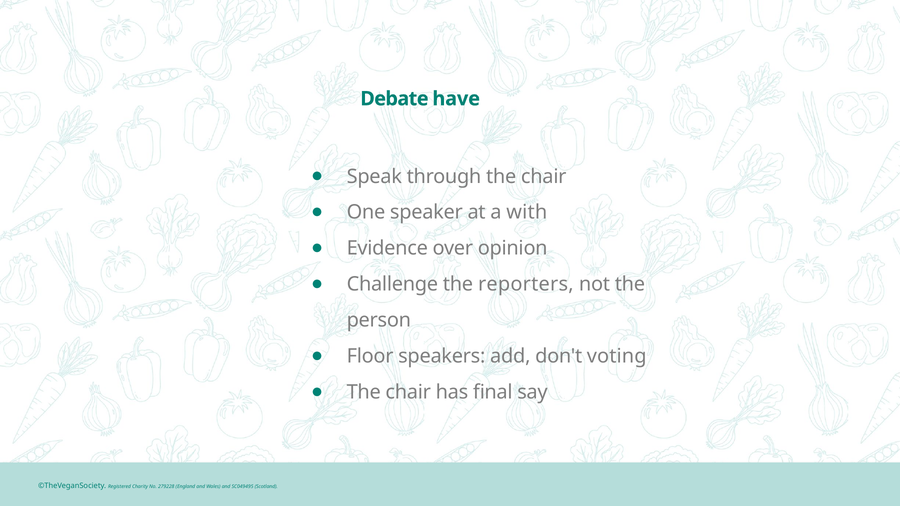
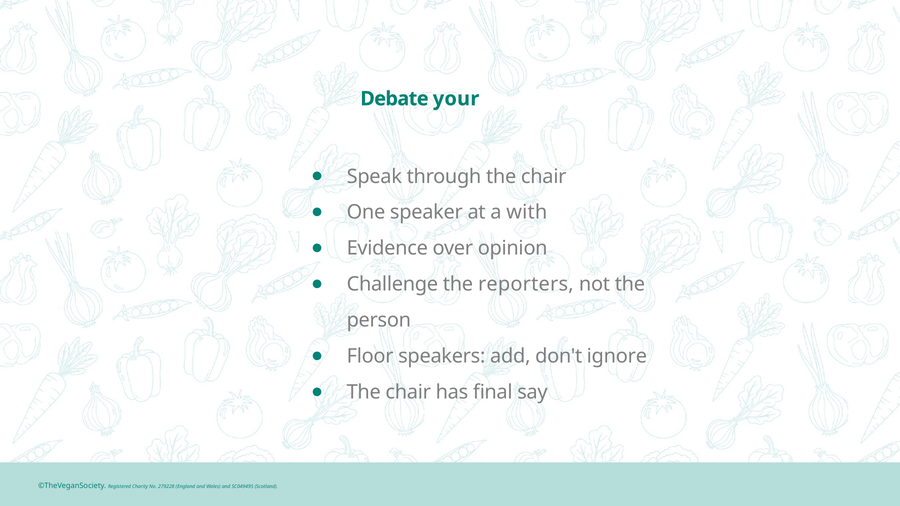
have: have -> your
voting: voting -> ignore
